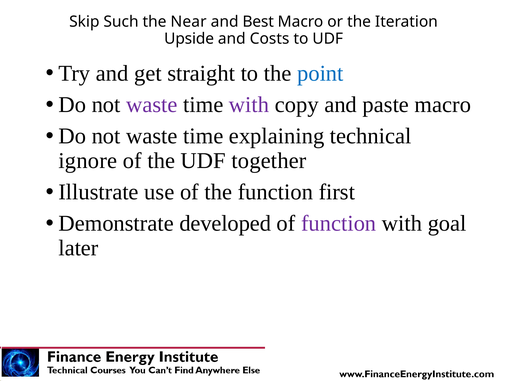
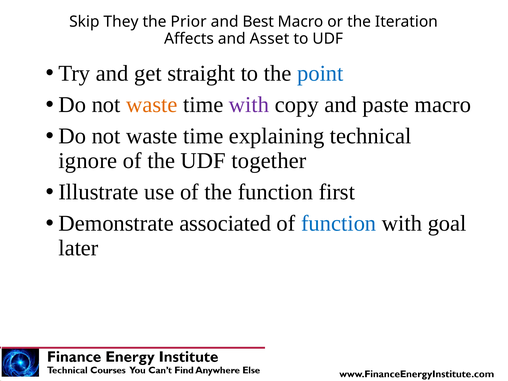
Such: Such -> They
Near: Near -> Prior
Upside: Upside -> Affects
Costs: Costs -> Asset
waste at (152, 105) colour: purple -> orange
developed: developed -> associated
function at (339, 224) colour: purple -> blue
